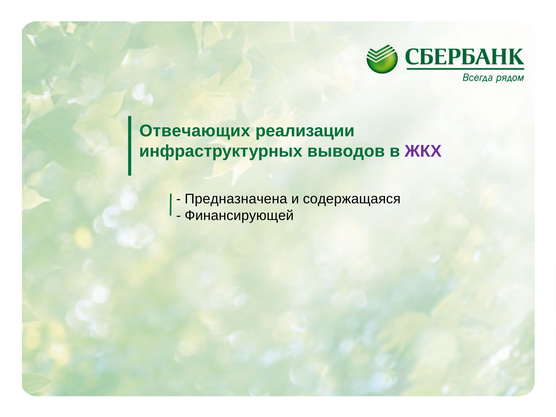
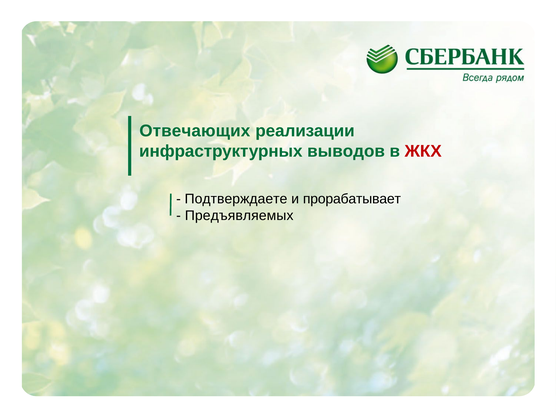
ЖКХ colour: purple -> red
Предназначена: Предназначена -> Подтверждаете
содержащаяся: содержащаяся -> прорабатывает
Финансирующей: Финансирующей -> Предъявляемых
